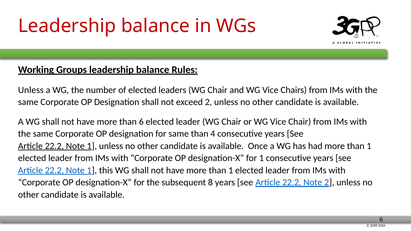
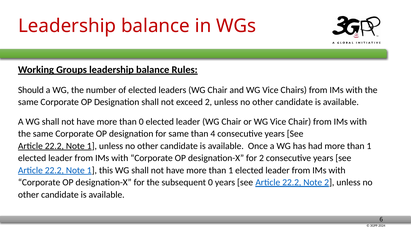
Unless at (31, 90): Unless -> Should
than 6: 6 -> 0
for 1: 1 -> 2
subsequent 8: 8 -> 0
